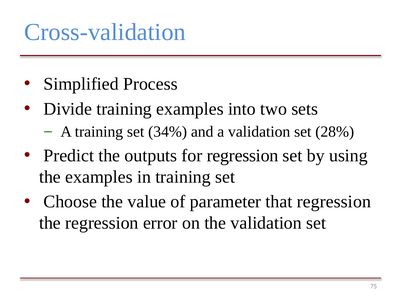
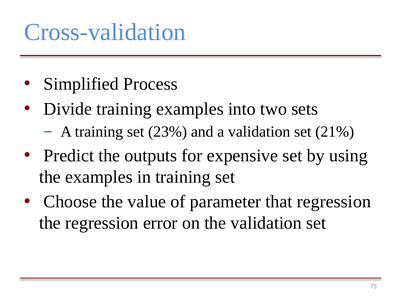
34%: 34% -> 23%
28%: 28% -> 21%
for regression: regression -> expensive
